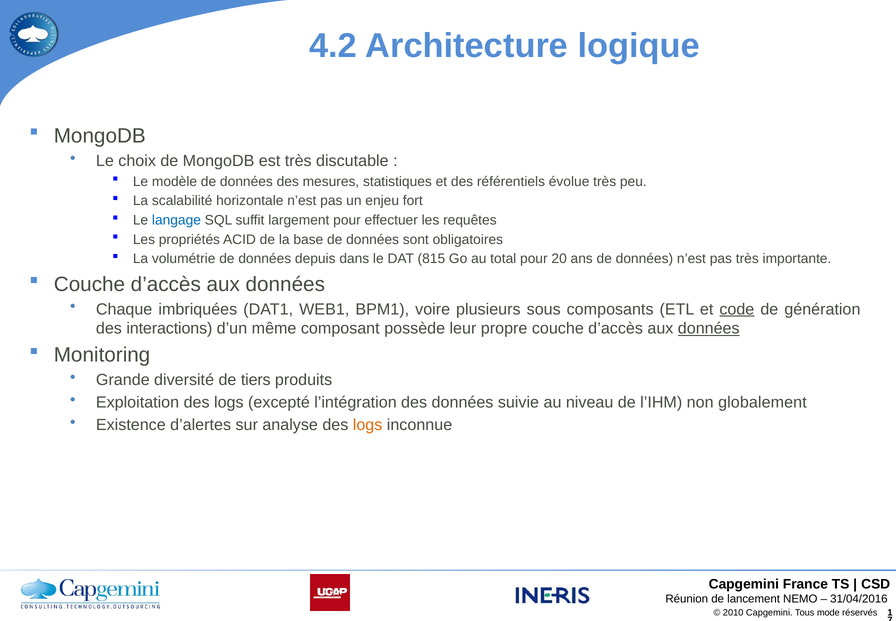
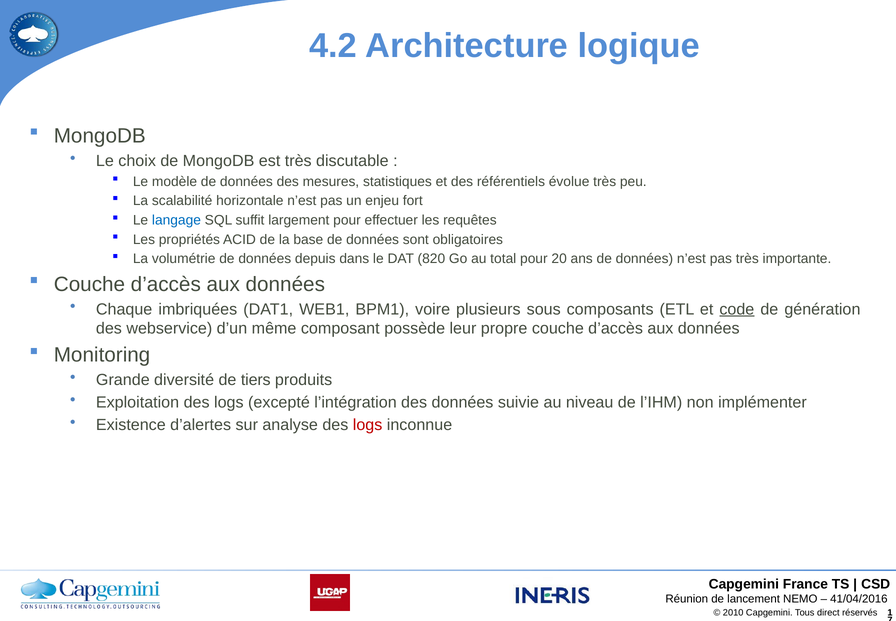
815: 815 -> 820
interactions: interactions -> webservice
données at (709, 328) underline: present -> none
globalement: globalement -> implémenter
logs at (368, 425) colour: orange -> red
31/04/2016: 31/04/2016 -> 41/04/2016
mode: mode -> direct
